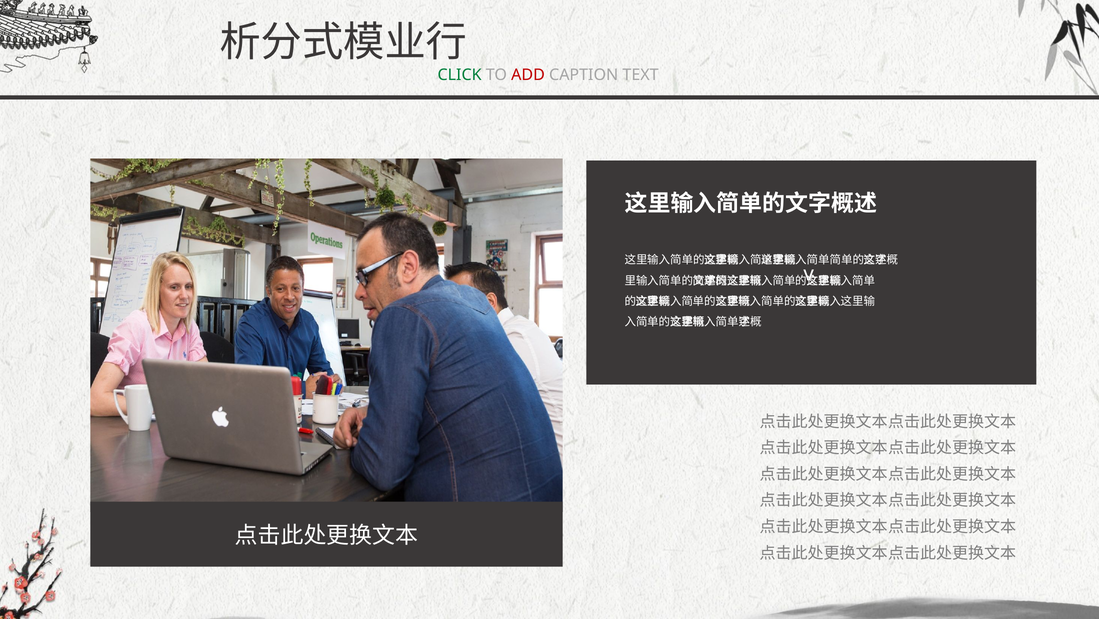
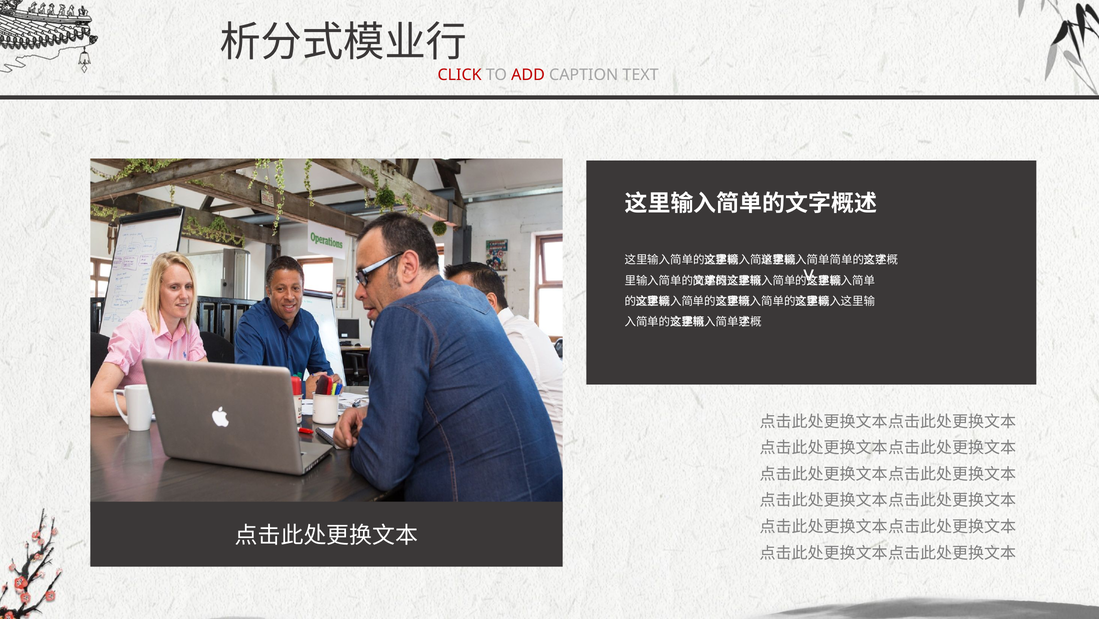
CLICK colour: green -> red
